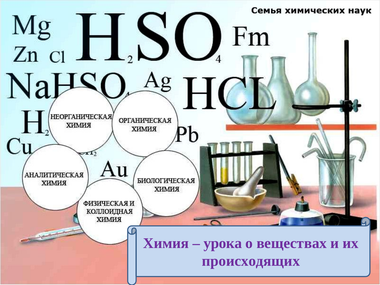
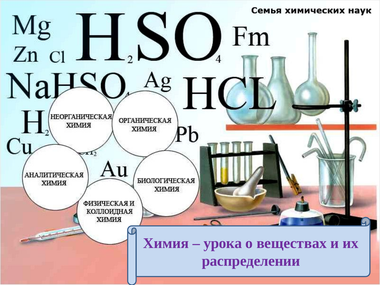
происходящих: происходящих -> распределении
